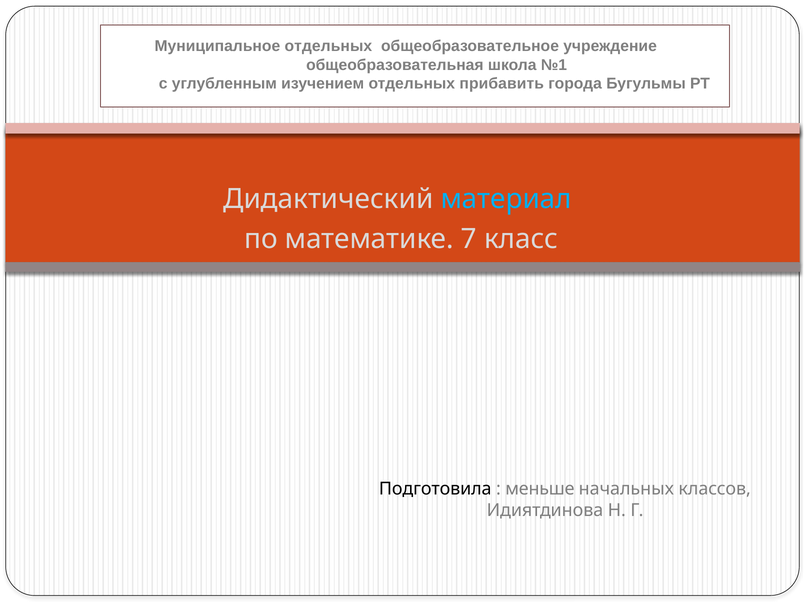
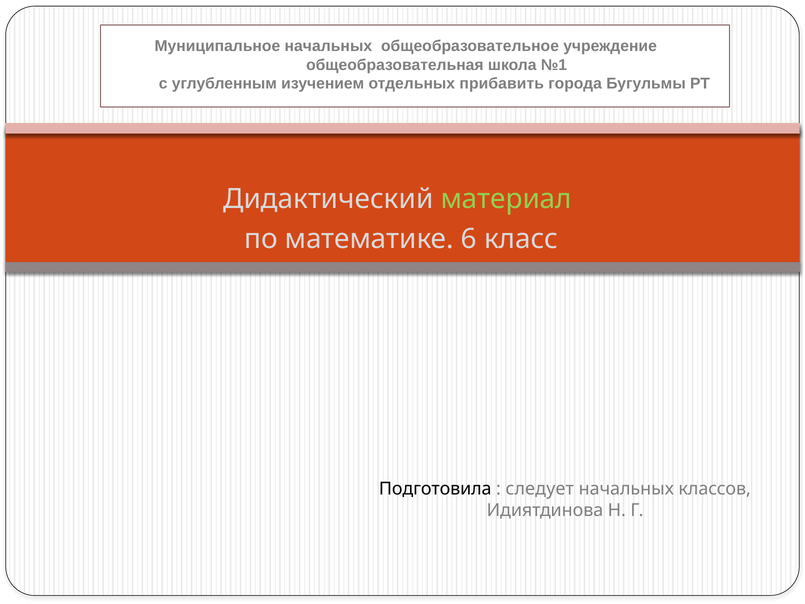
Муниципальное отдельных: отдельных -> начальных
материал colour: light blue -> light green
7: 7 -> 6
меньше: меньше -> следует
